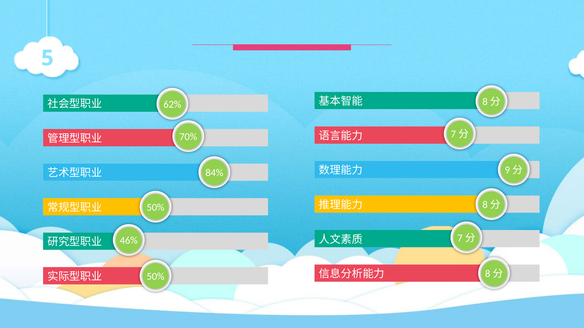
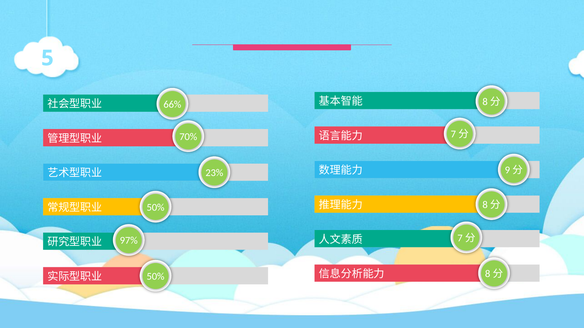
62%: 62% -> 66%
84%: 84% -> 23%
46%: 46% -> 97%
